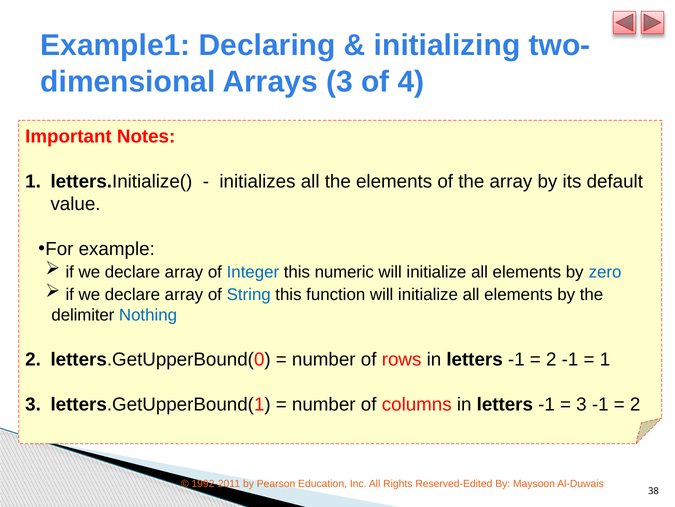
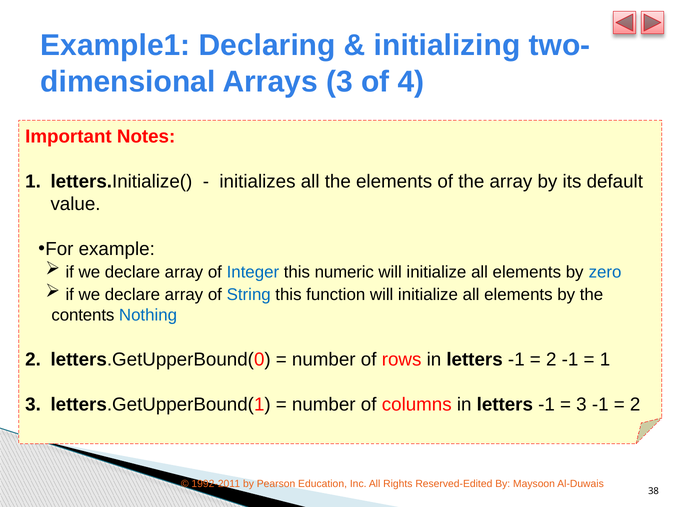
delimiter: delimiter -> contents
